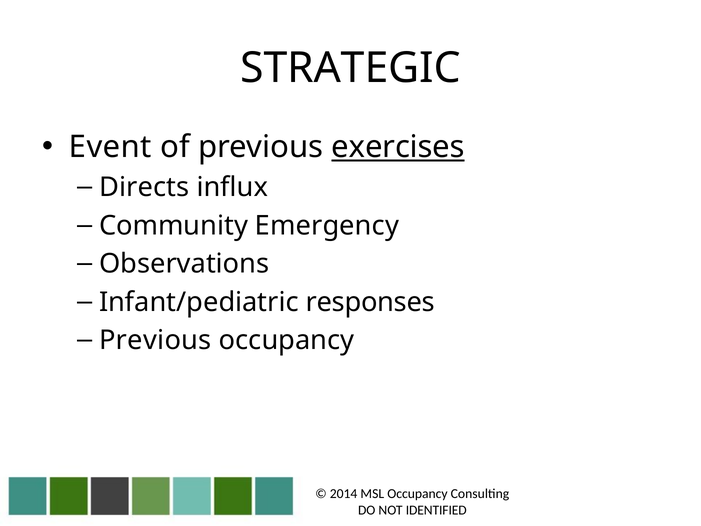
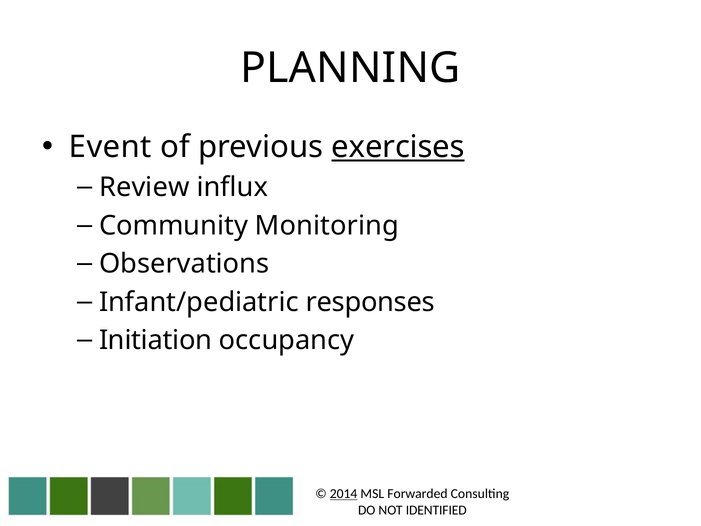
STRATEGIC: STRATEGIC -> PLANNING
Directs: Directs -> Review
Emergency: Emergency -> Monitoring
Previous at (155, 340): Previous -> Initiation
2014 underline: none -> present
MSL Occupancy: Occupancy -> Forwarded
